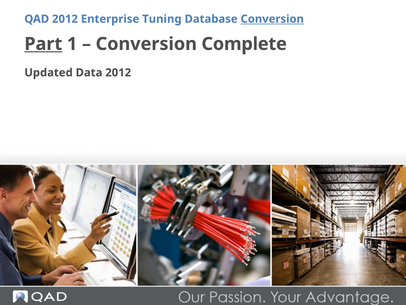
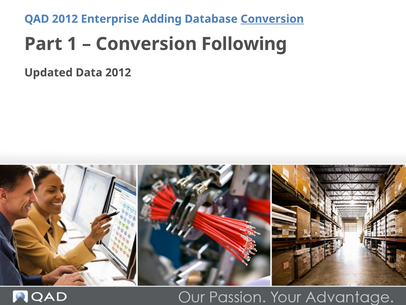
Tuning: Tuning -> Adding
Part underline: present -> none
Complete: Complete -> Following
